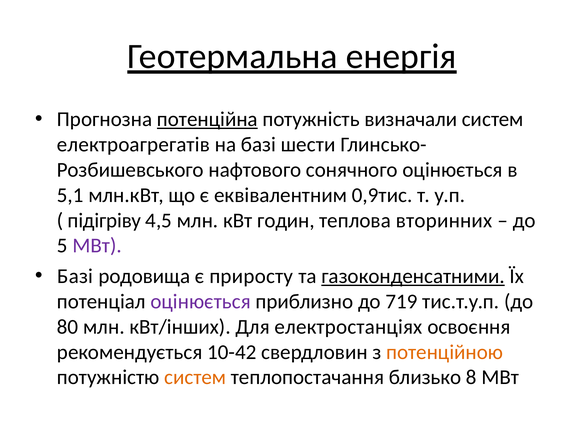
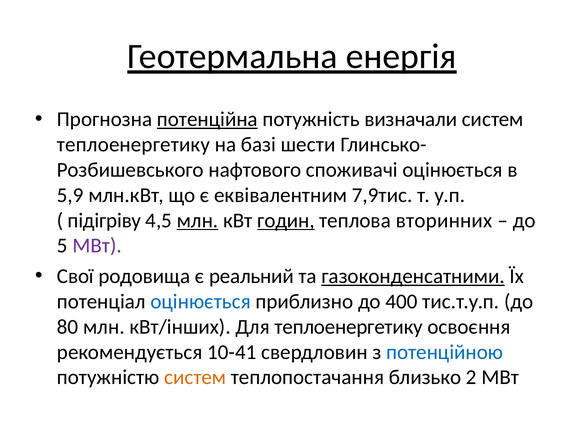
електроагрегатів at (133, 145): електроагрегатів -> теплоенергетику
сонячного: сонячного -> споживачі
5,1: 5,1 -> 5,9
0,9тис: 0,9тис -> 7,9тис
млн at (197, 220) underline: none -> present
годин underline: none -> present
Базі at (75, 276): Базі -> Свої
приросту: приросту -> реальний
оцінюється at (201, 301) colour: purple -> blue
719: 719 -> 400
Для електростанціях: електростанціях -> теплоенергетику
10-42: 10-42 -> 10-41
потенційною colour: orange -> blue
8: 8 -> 2
